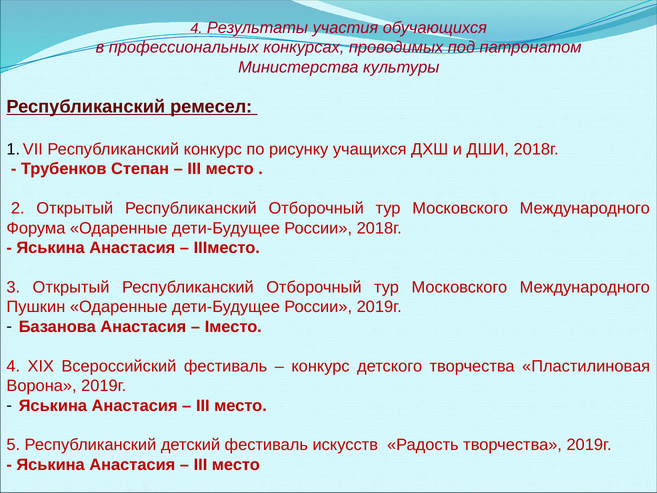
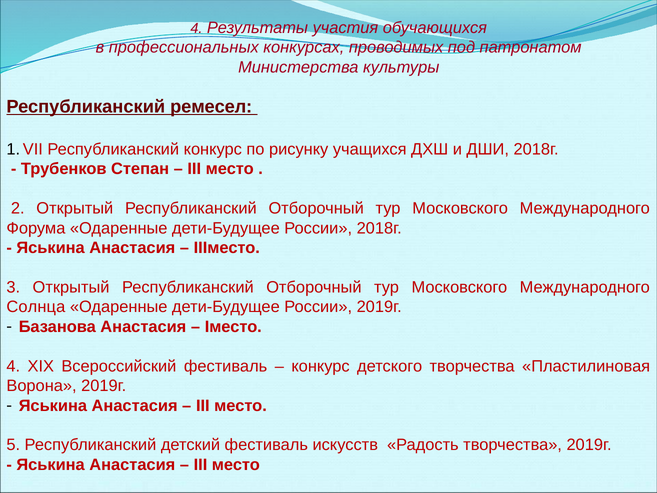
Пушкин: Пушкин -> Солнца
